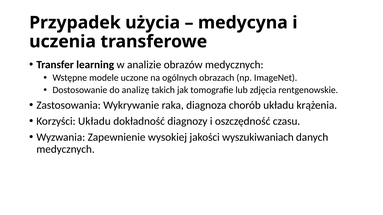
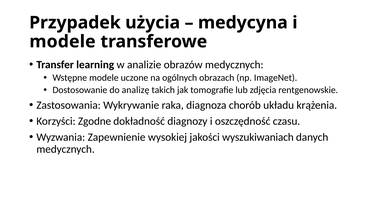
uczenia at (63, 42): uczenia -> modele
Korzyści Układu: Układu -> Zgodne
